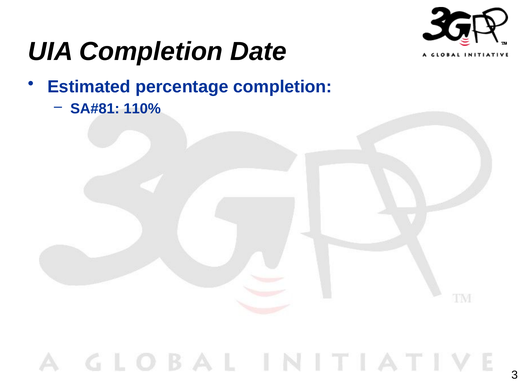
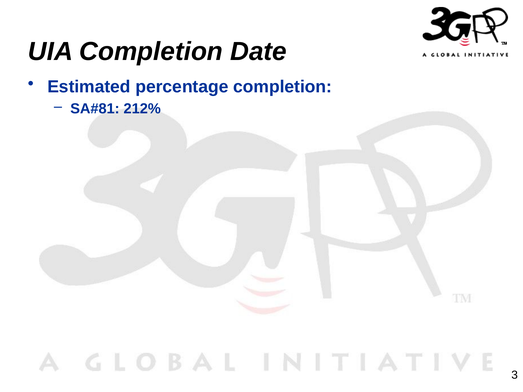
110%: 110% -> 212%
